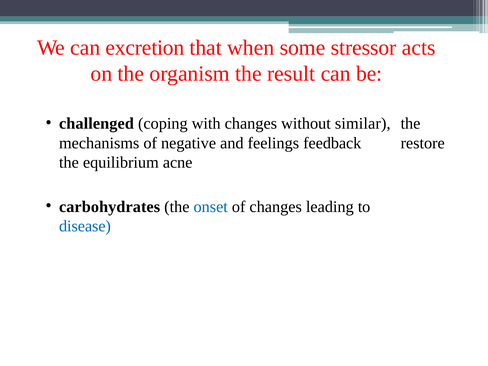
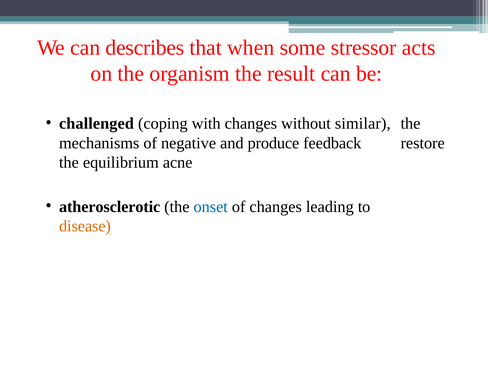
excretion: excretion -> describes
feelings: feelings -> produce
carbohydrates: carbohydrates -> atherosclerotic
disease colour: blue -> orange
